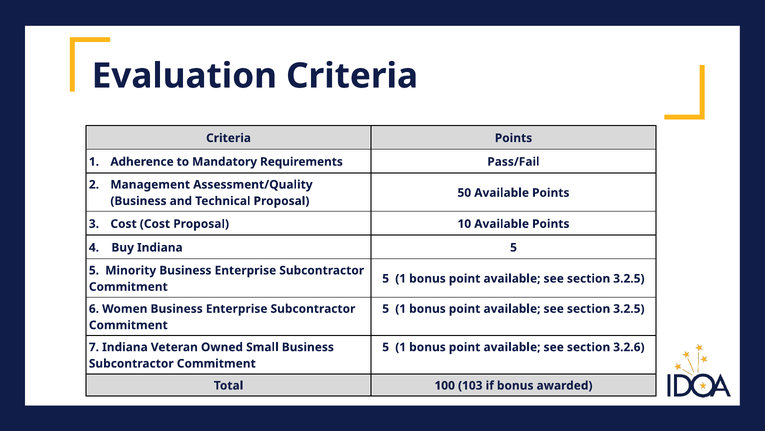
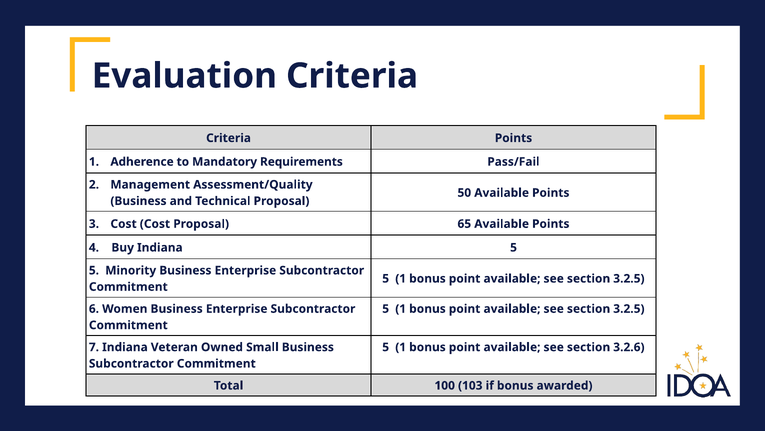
10: 10 -> 65
